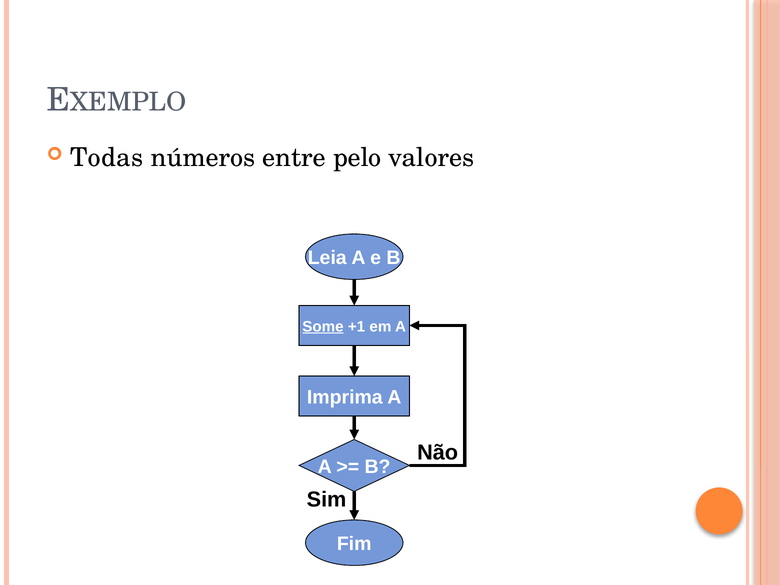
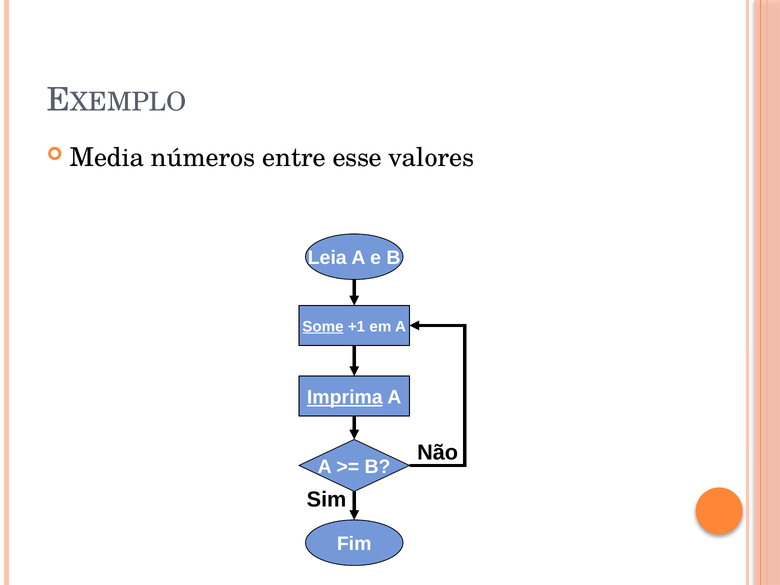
Todas: Todas -> Media
pelo: pelo -> esse
Imprima underline: none -> present
